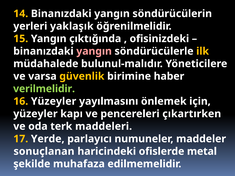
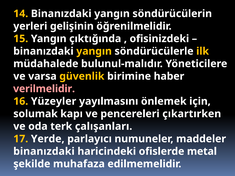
yaklaşık: yaklaşık -> gelişinin
yangın at (94, 51) colour: pink -> yellow
verilmelidir colour: light green -> pink
yüzeyler at (35, 114): yüzeyler -> solumak
maddeleri: maddeleri -> çalışanları
sonuçlanan at (44, 152): sonuçlanan -> binanızdaki
